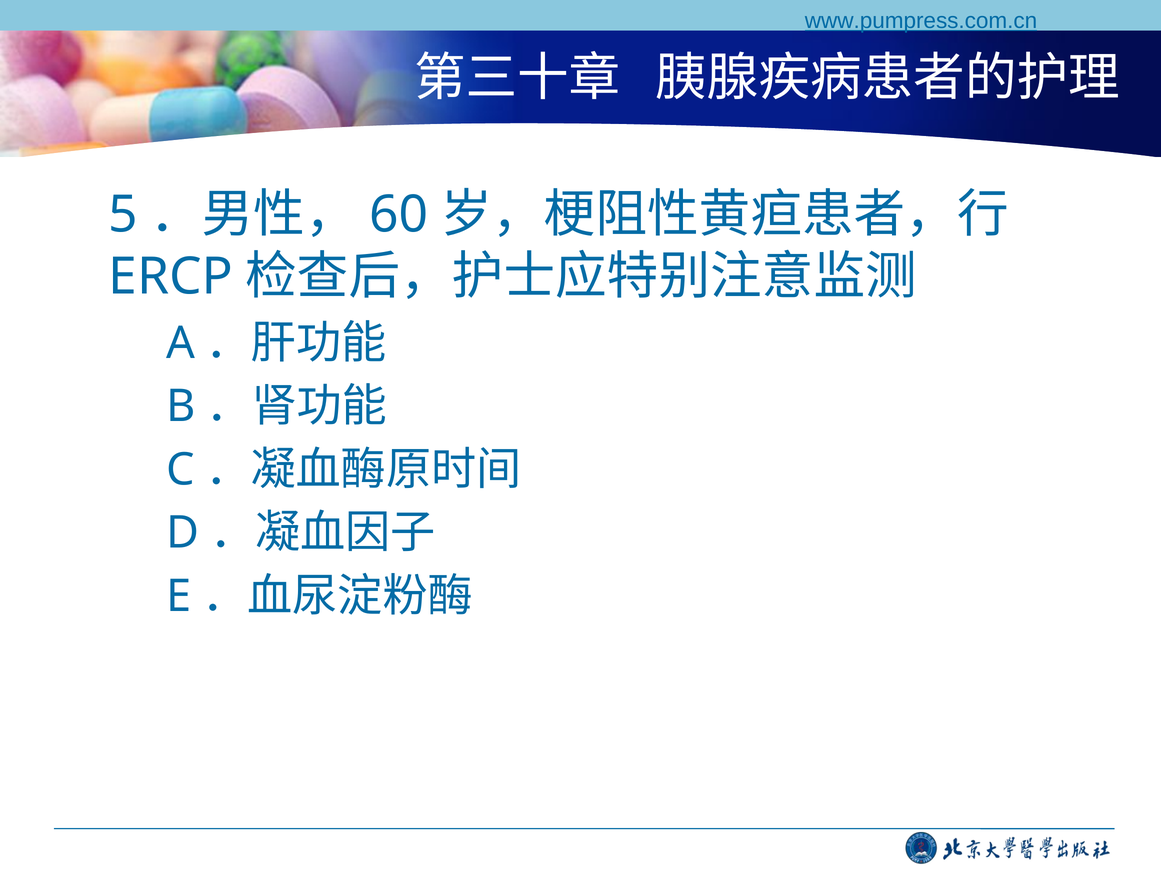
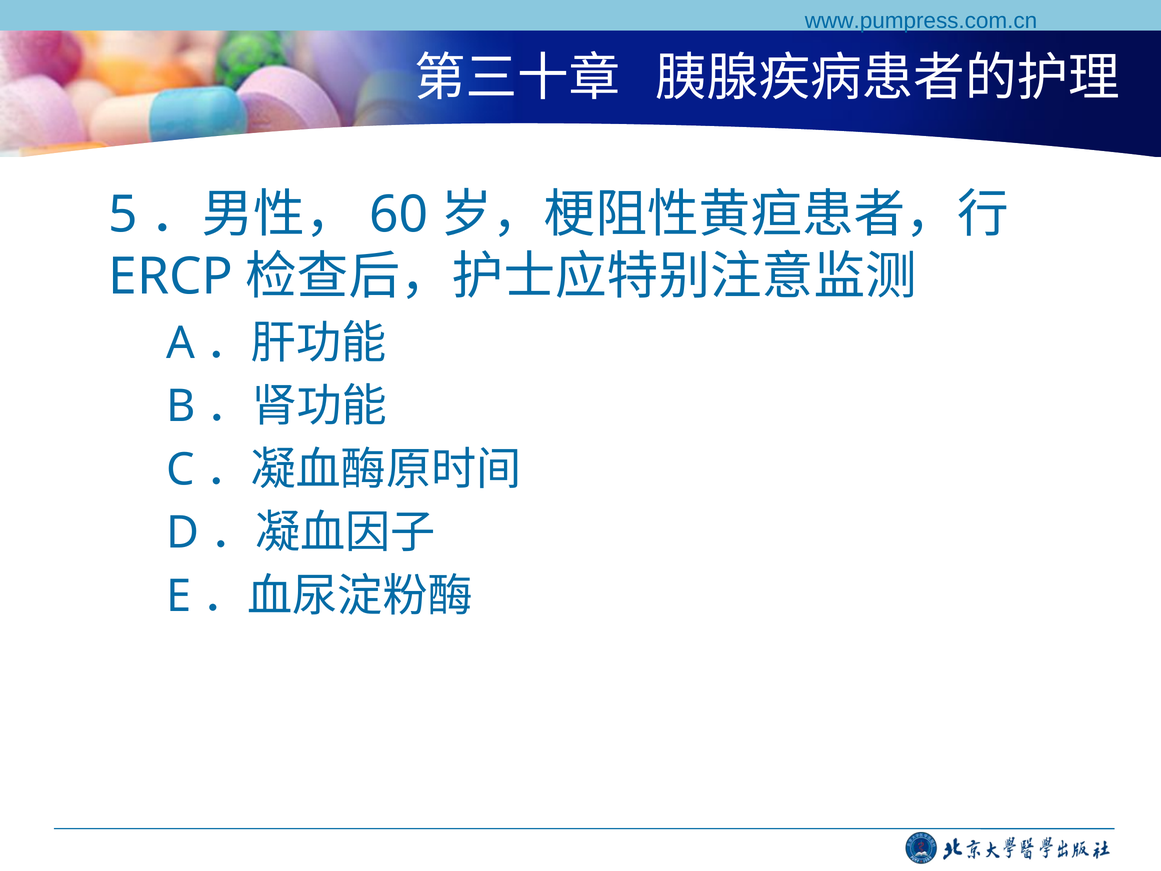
www.pumpress.com.cn underline: present -> none
